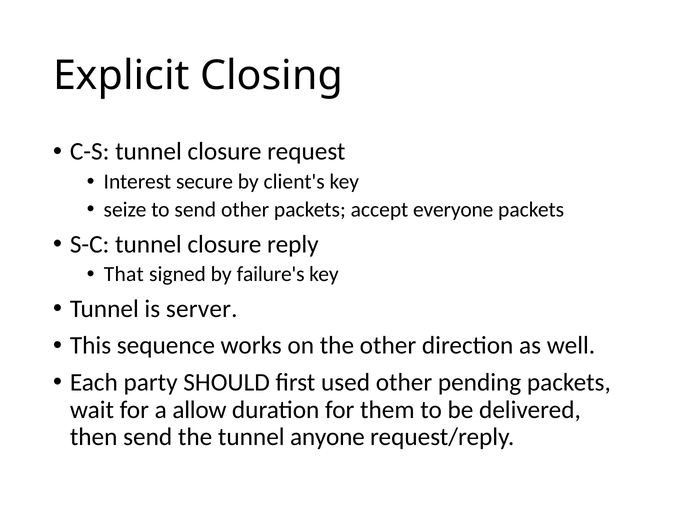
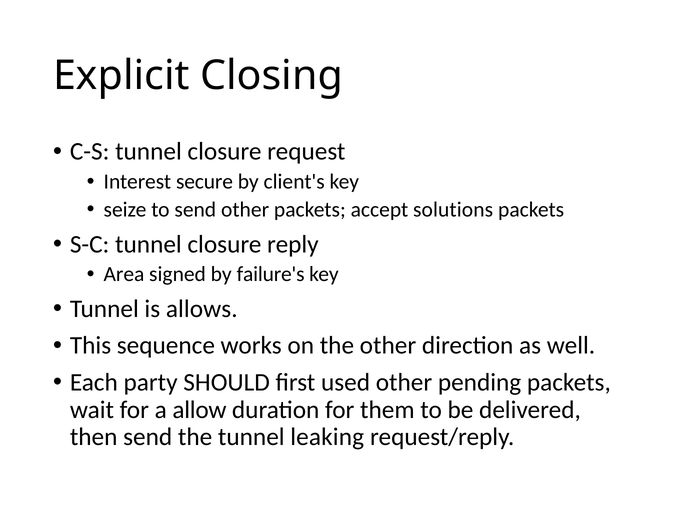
everyone: everyone -> solutions
That: That -> Area
server: server -> allows
anyone: anyone -> leaking
